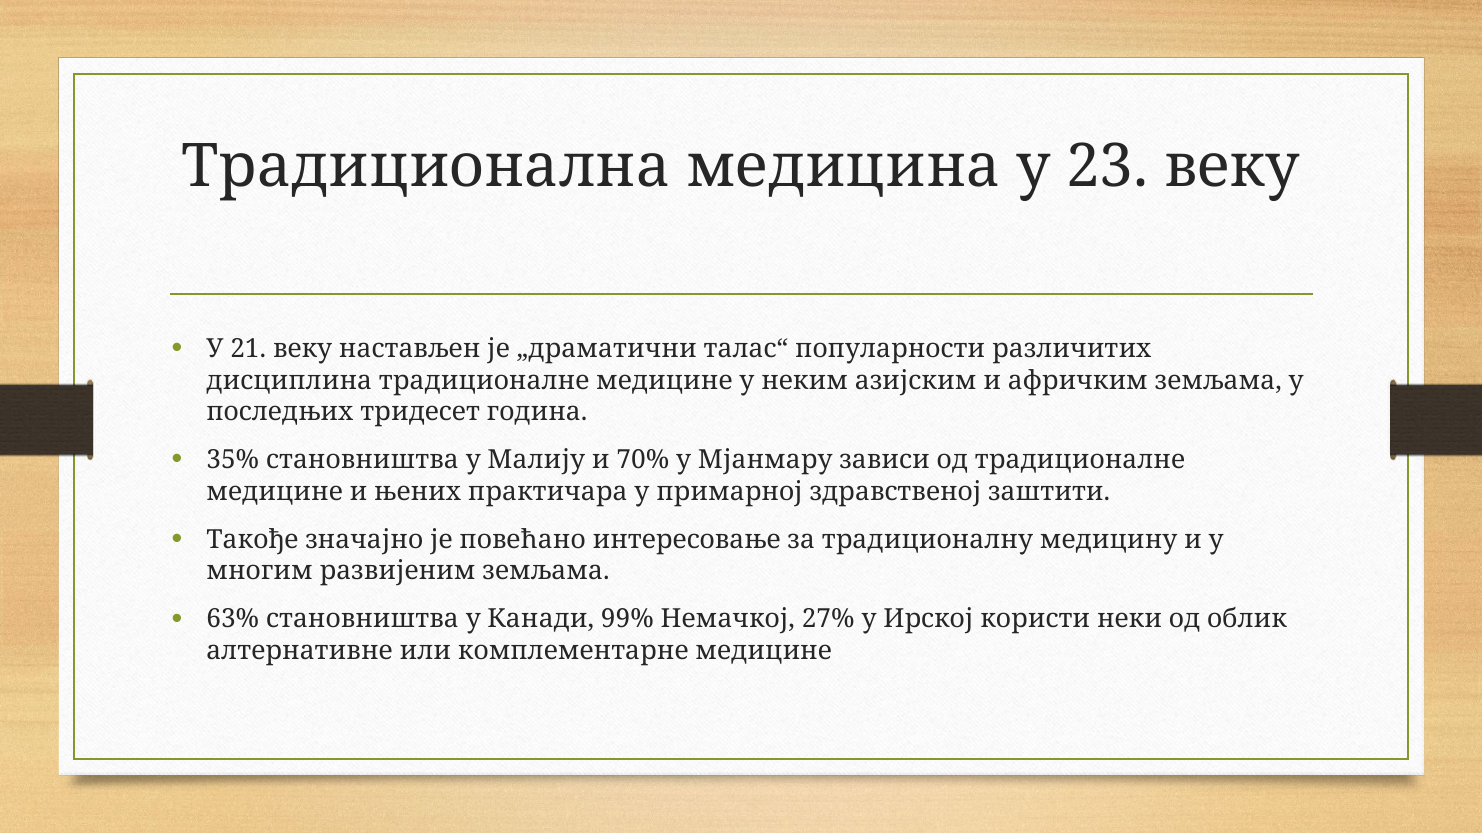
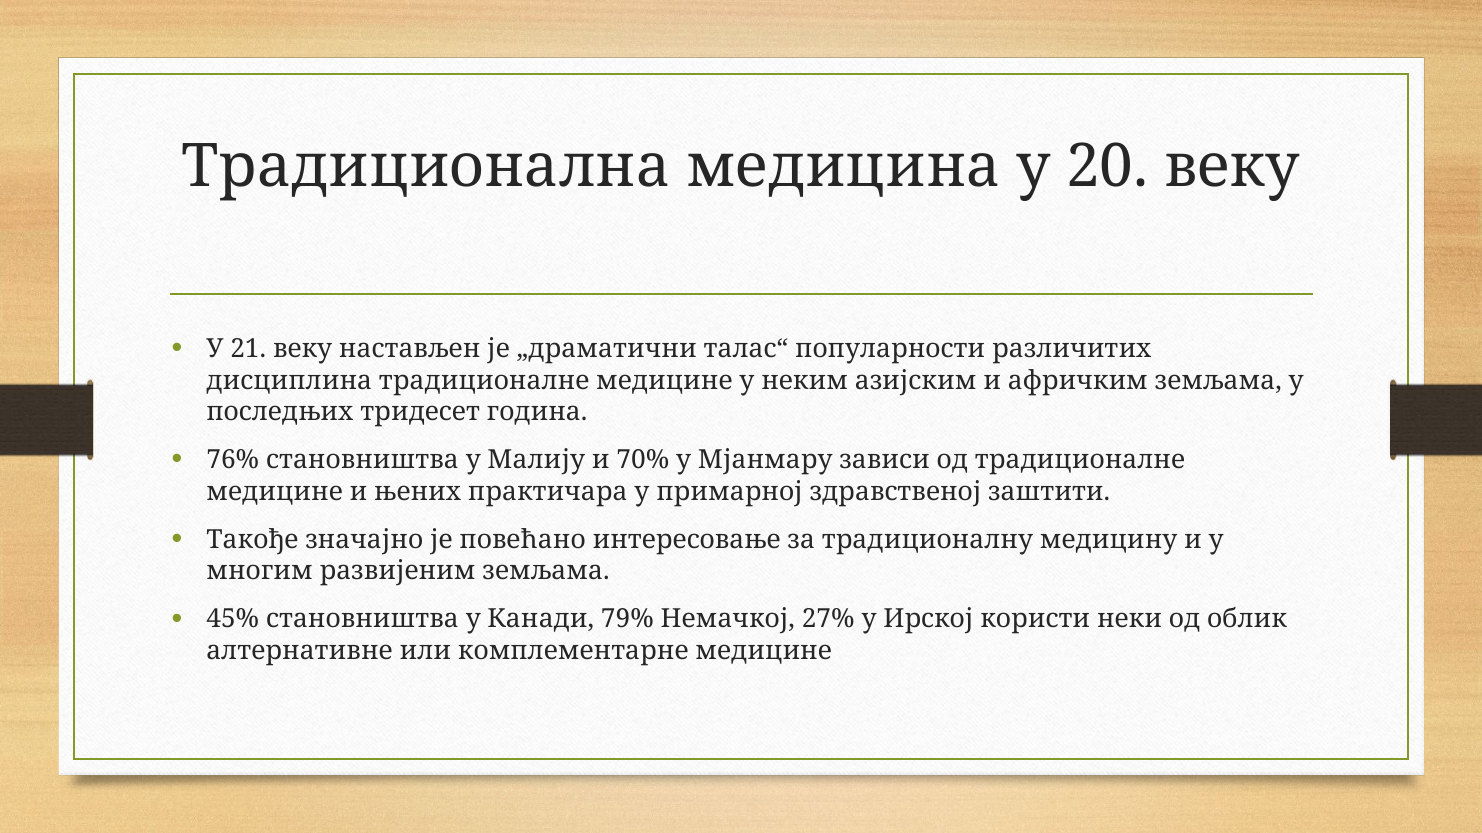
23: 23 -> 20
35%: 35% -> 76%
63%: 63% -> 45%
99%: 99% -> 79%
